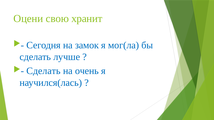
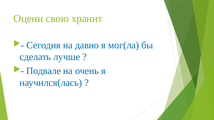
замок: замок -> давно
Сделать at (44, 71): Сделать -> Подвале
